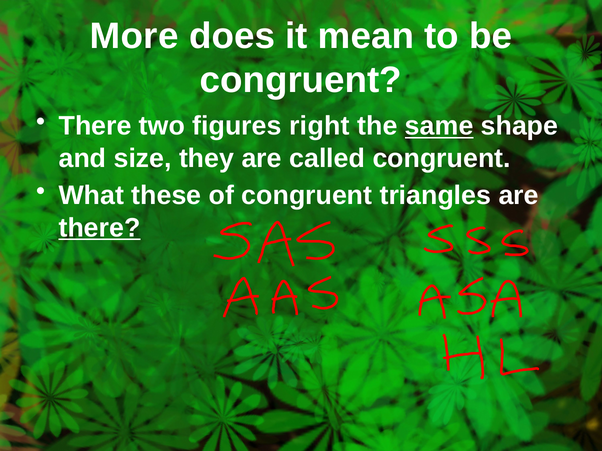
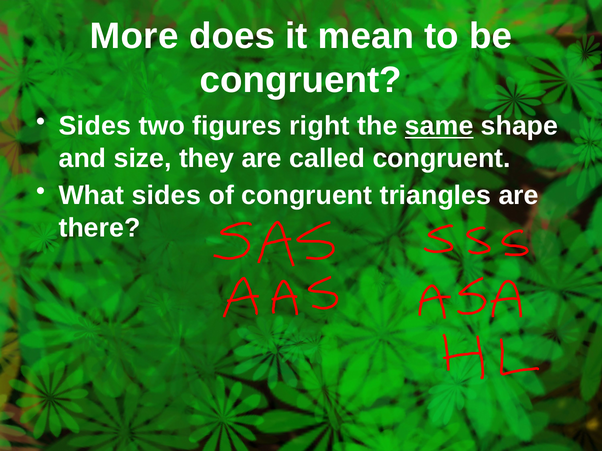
There at (95, 126): There -> Sides
What these: these -> sides
there at (100, 228) underline: present -> none
